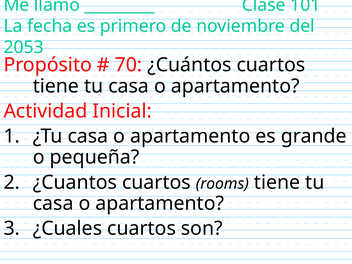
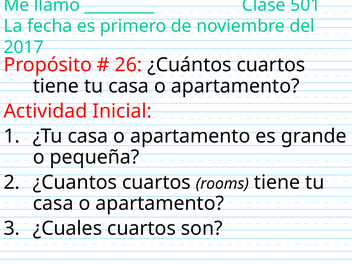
101: 101 -> 501
2053: 2053 -> 2017
70: 70 -> 26
